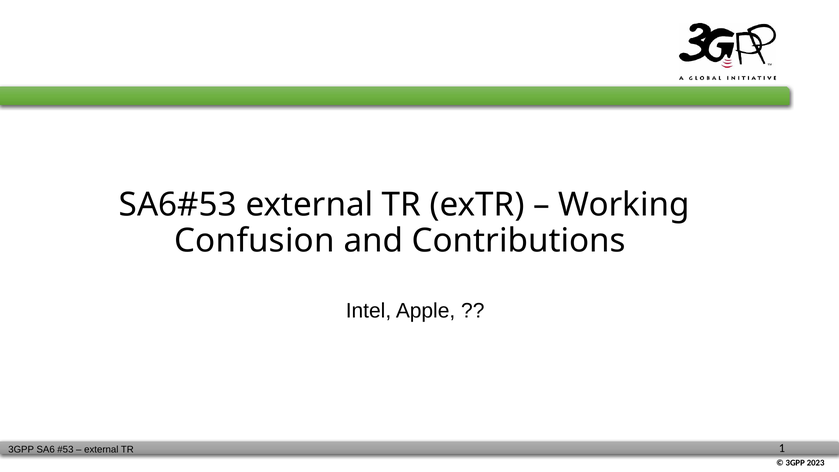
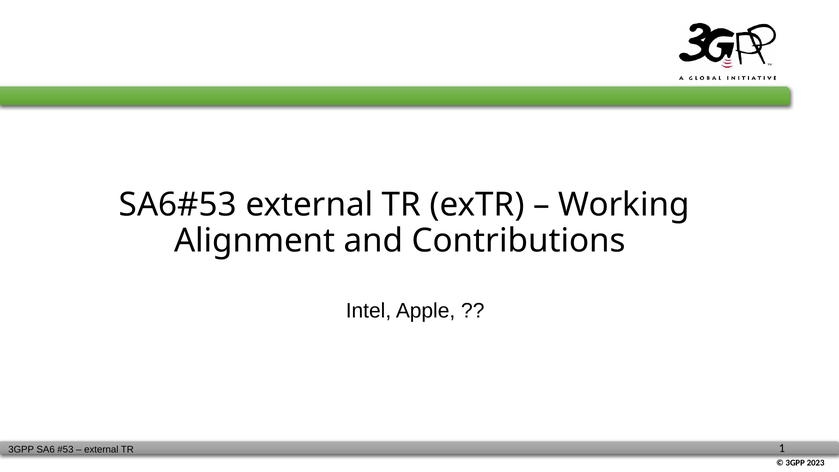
Confusion: Confusion -> Alignment
